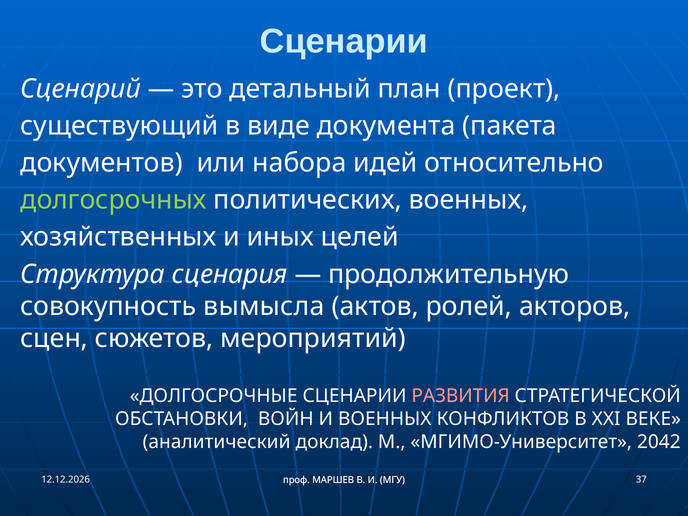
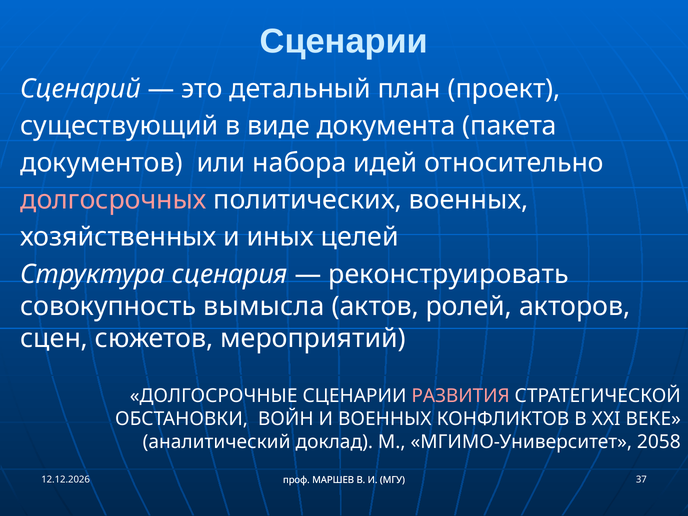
долгосрочных colour: light green -> pink
продолжительную: продолжительную -> реконструировать
2042: 2042 -> 2058
